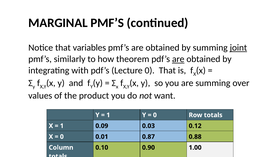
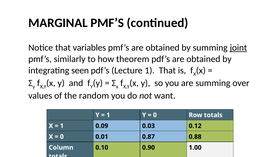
are at (178, 59) underline: present -> none
with: with -> seen
Lecture 0: 0 -> 1
product: product -> random
